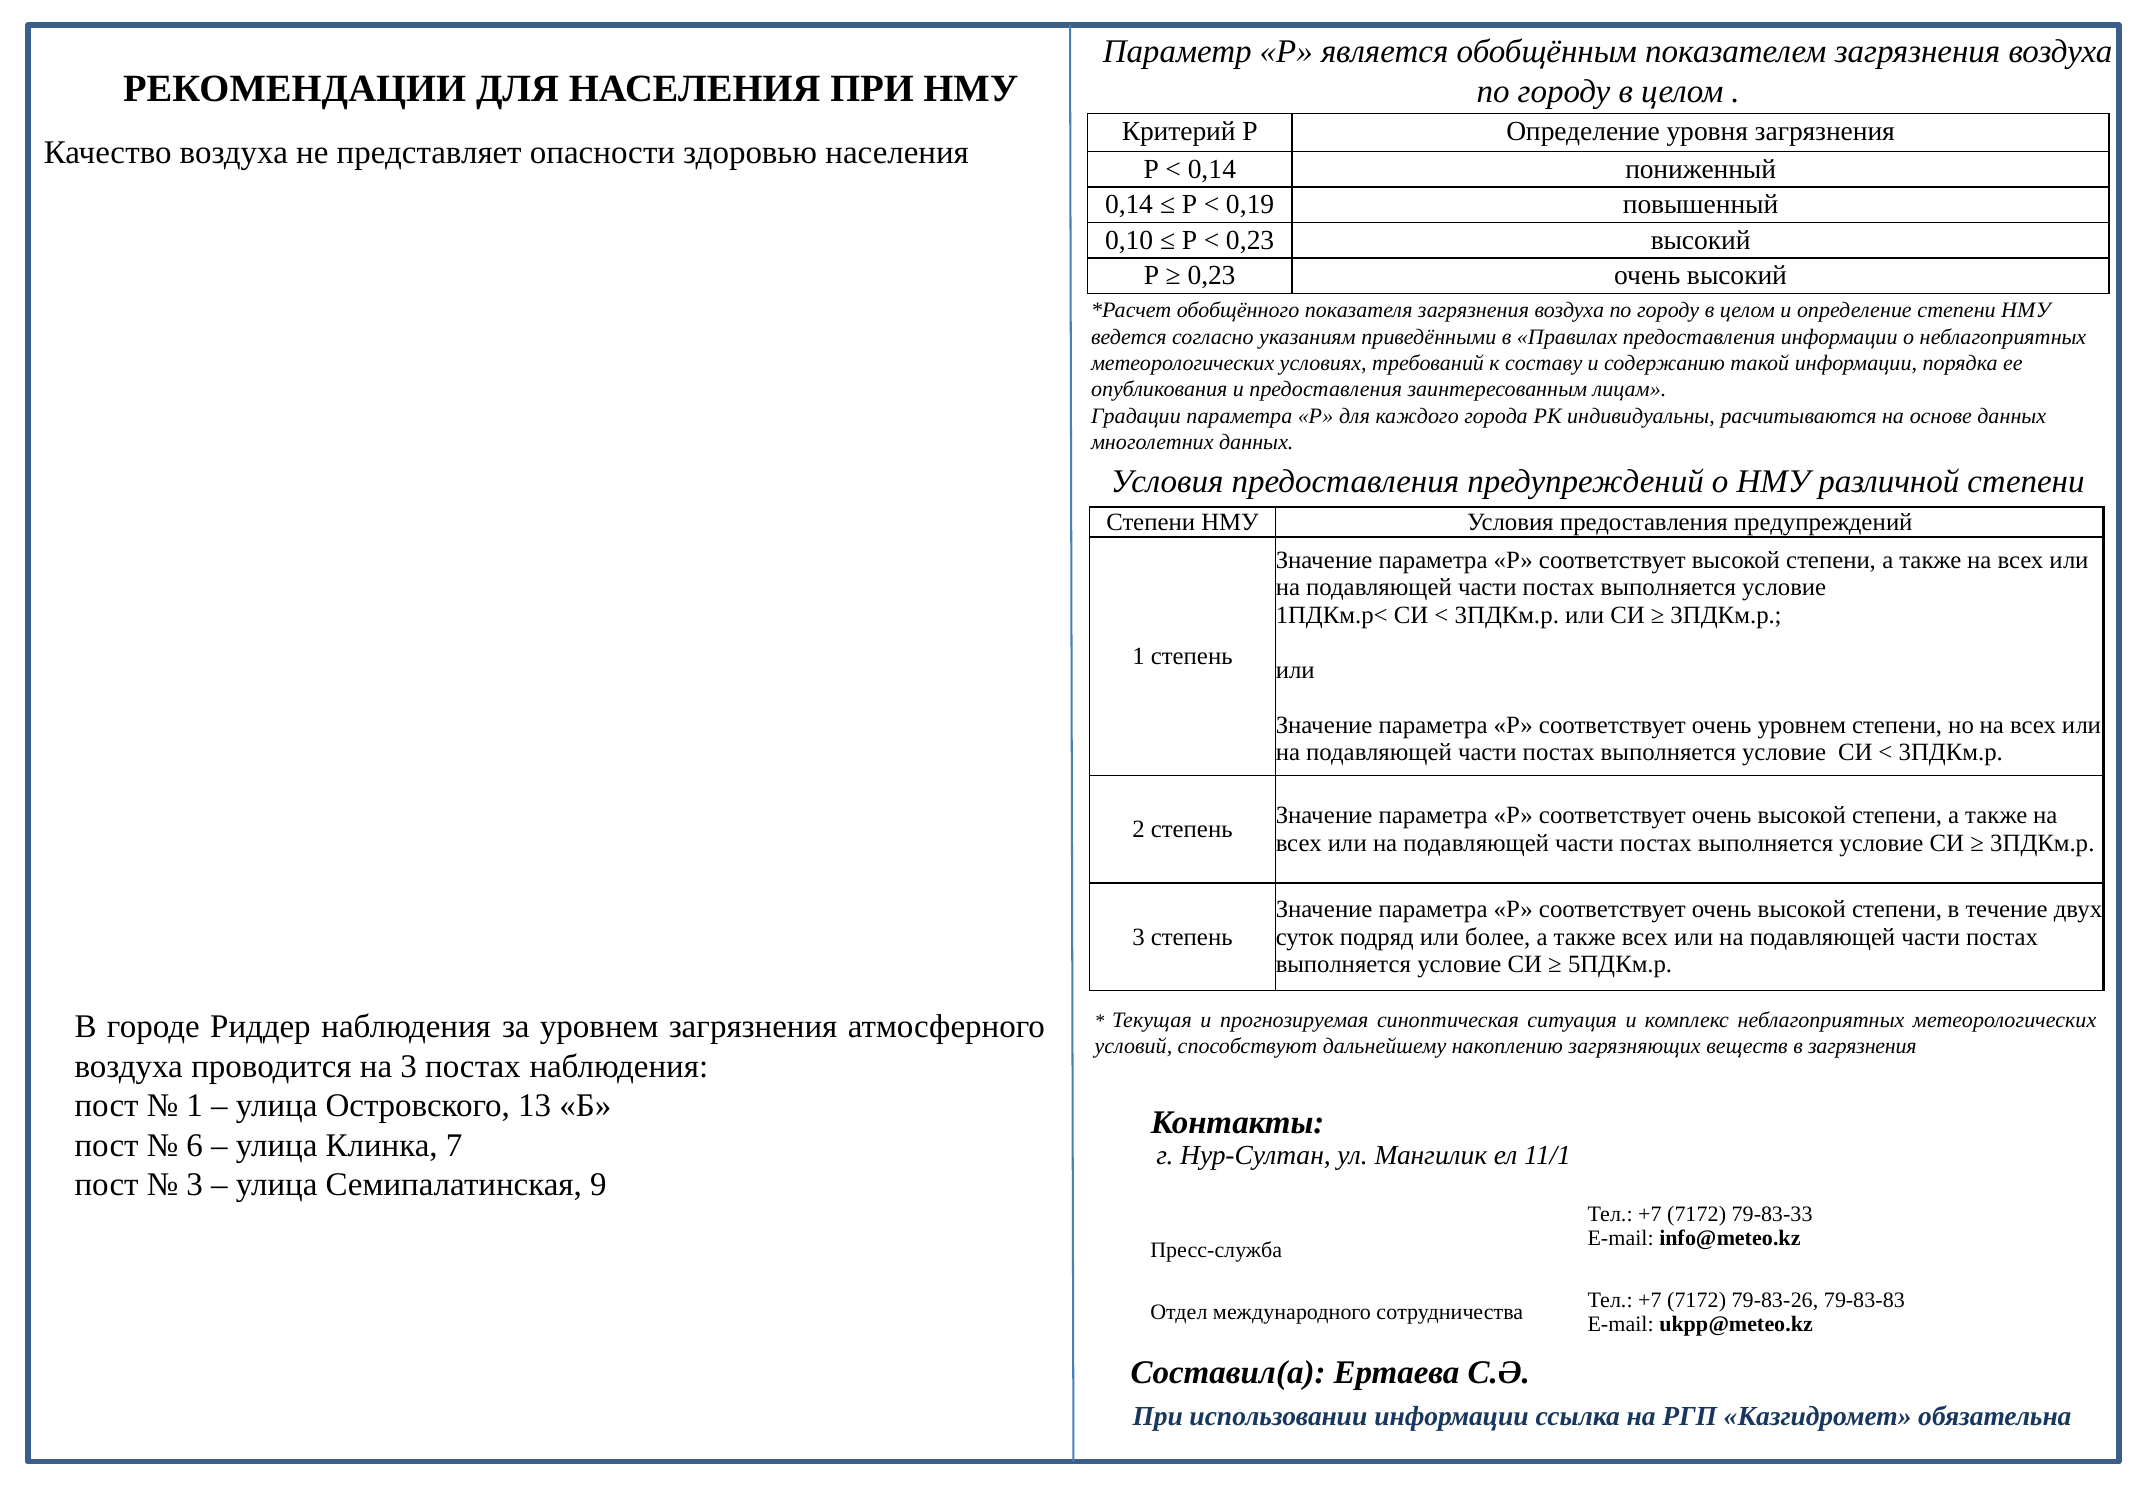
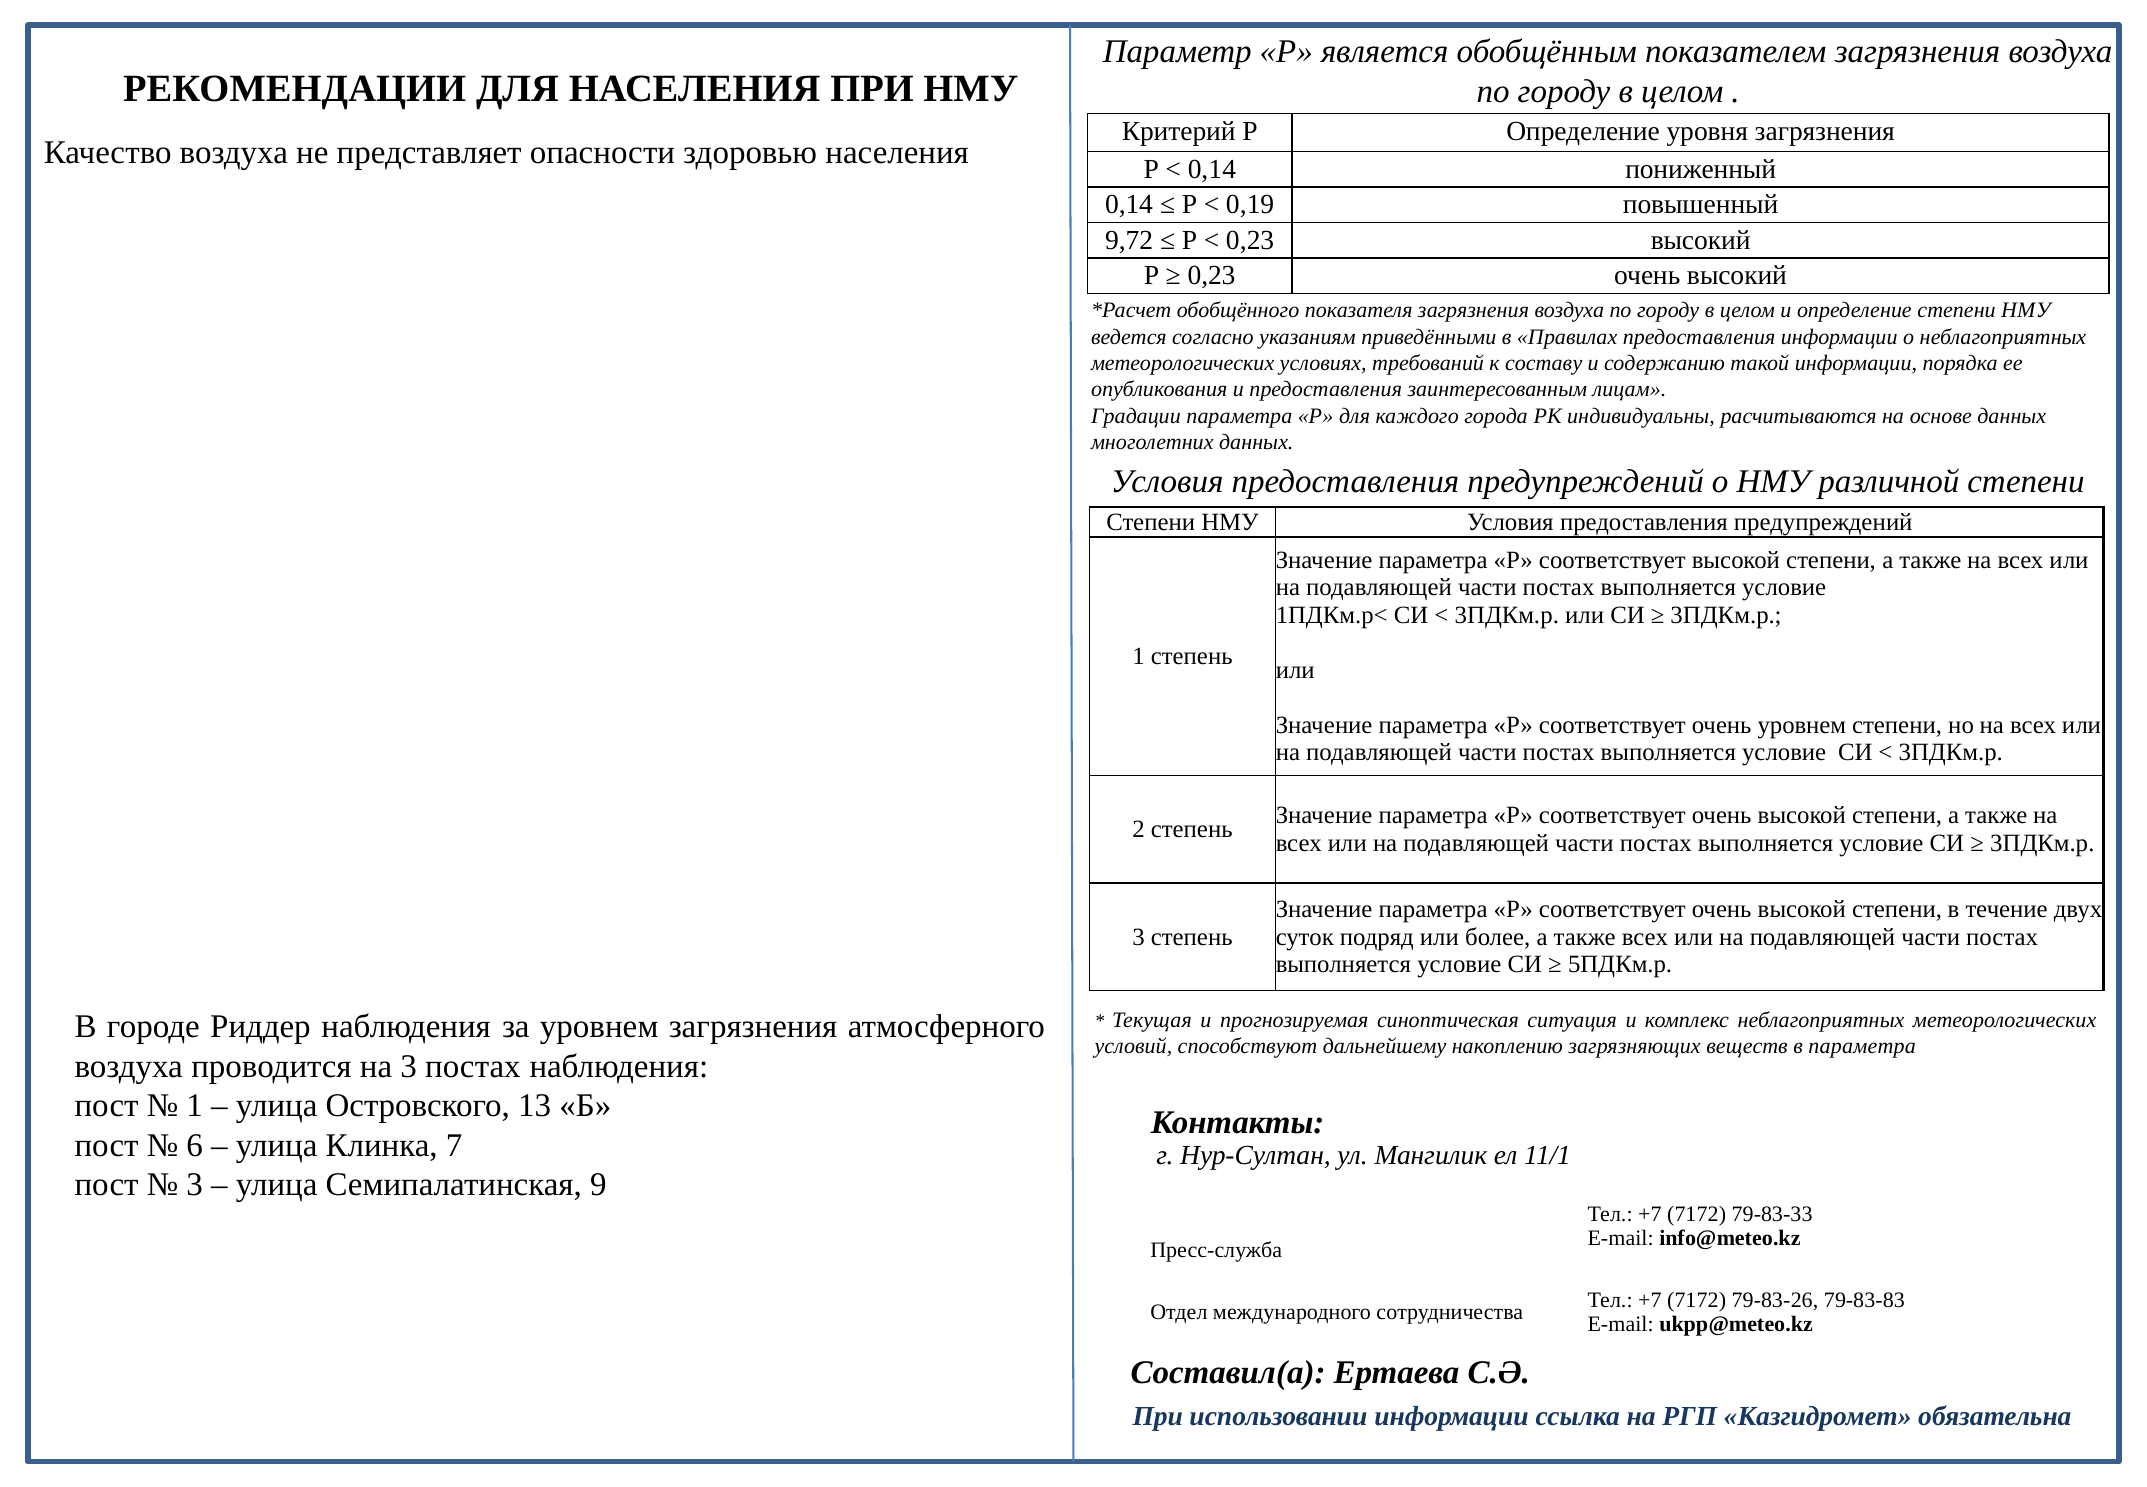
0,10: 0,10 -> 9,72
в загрязнения: загрязнения -> параметра
